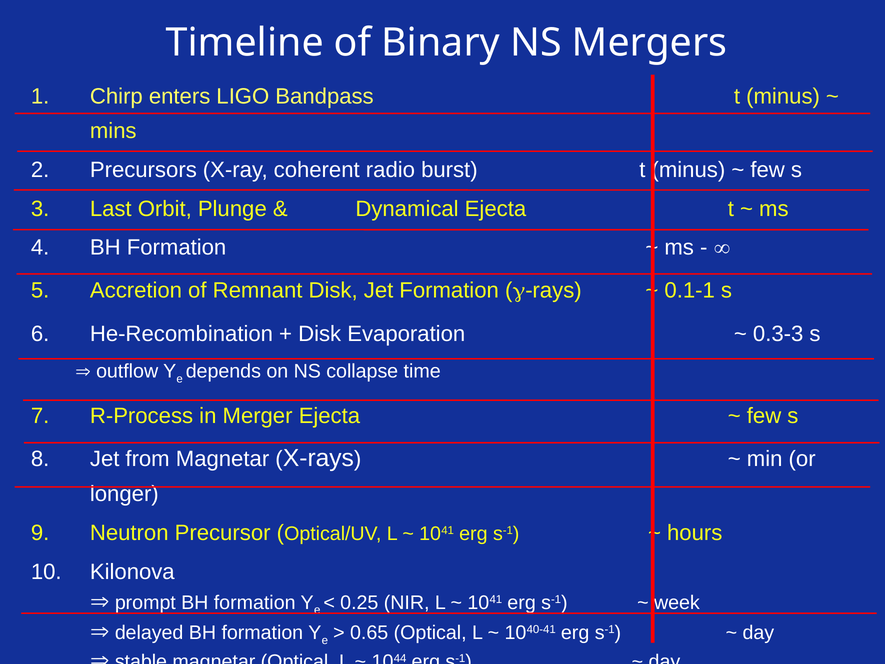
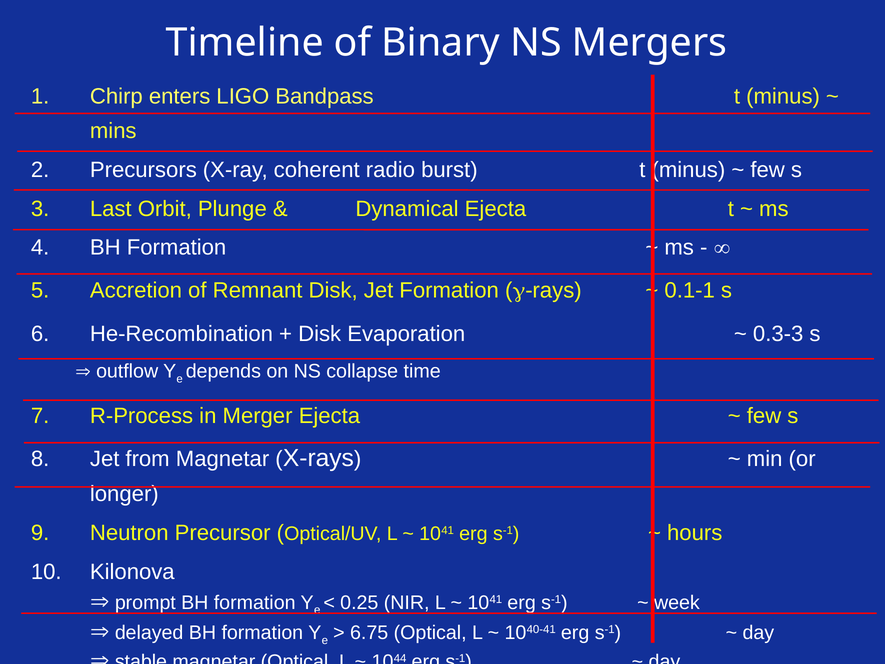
0.65: 0.65 -> 6.75
